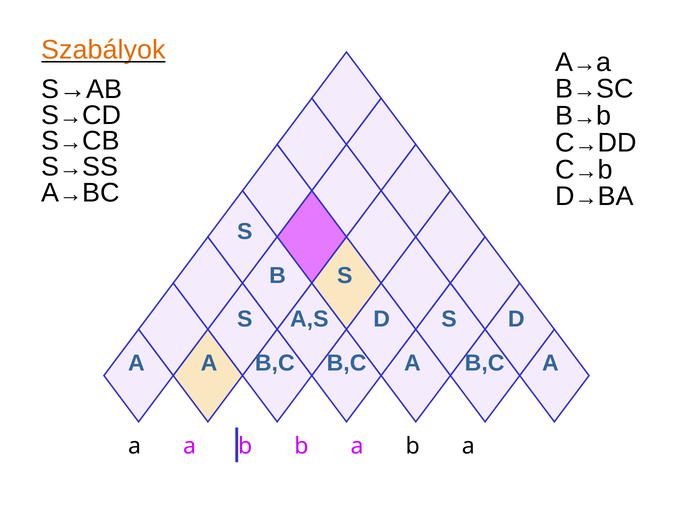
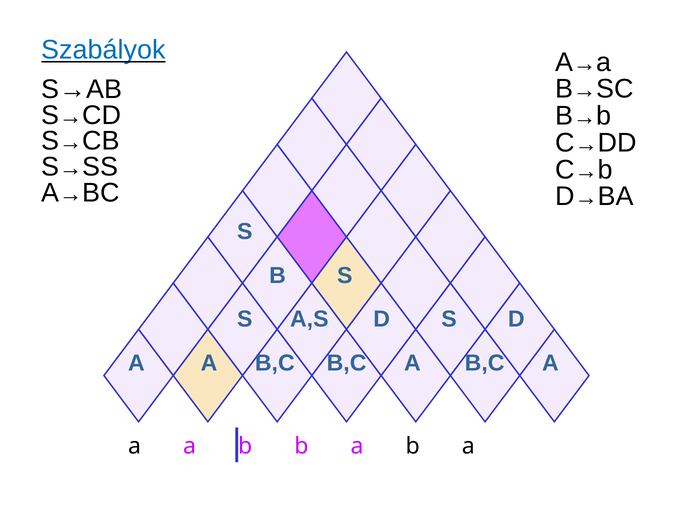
Szabályok colour: orange -> blue
